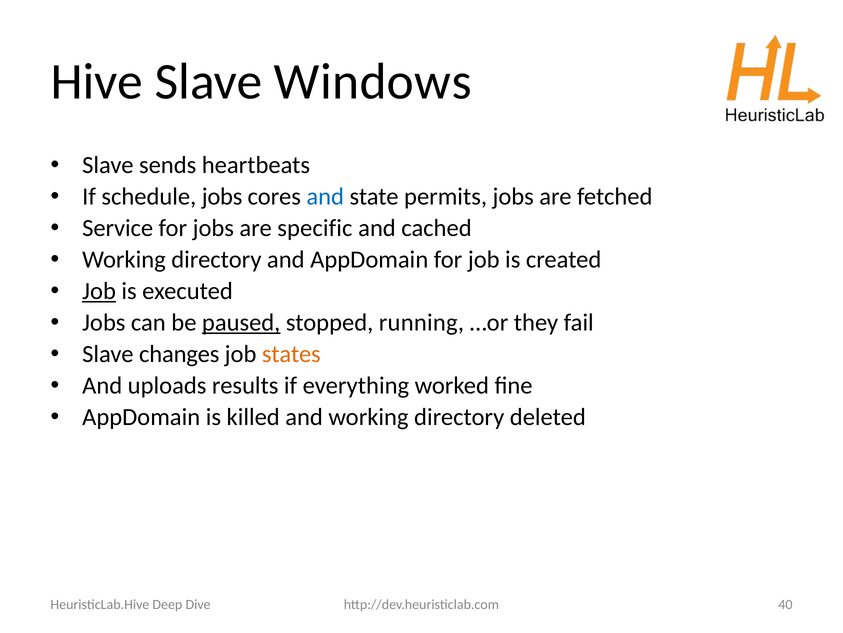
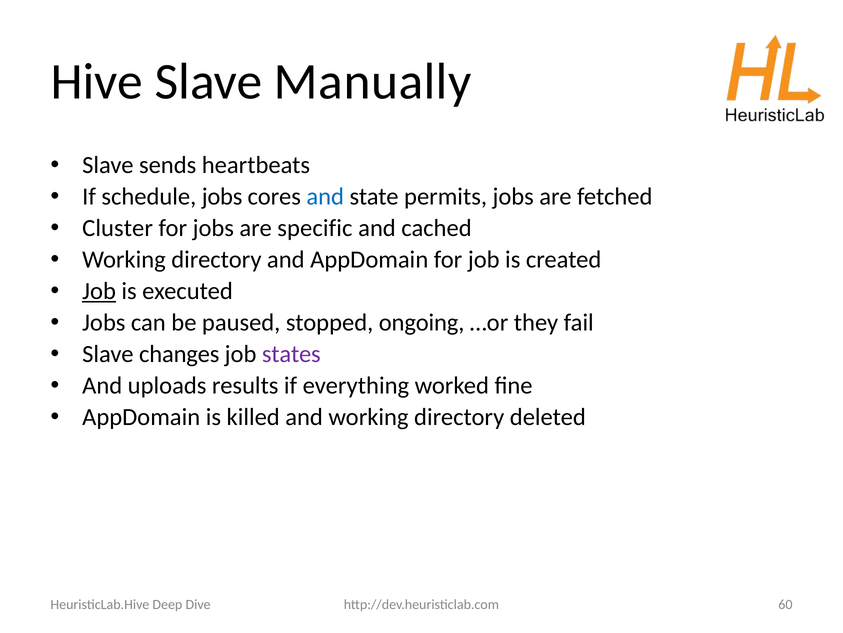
Windows: Windows -> Manually
Service: Service -> Cluster
paused underline: present -> none
running: running -> ongoing
states colour: orange -> purple
40: 40 -> 60
